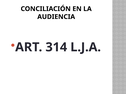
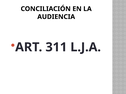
314: 314 -> 311
